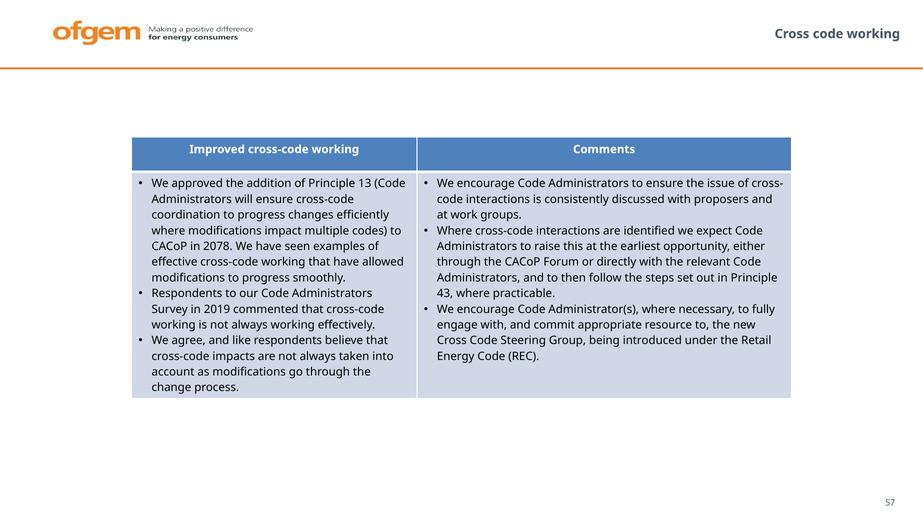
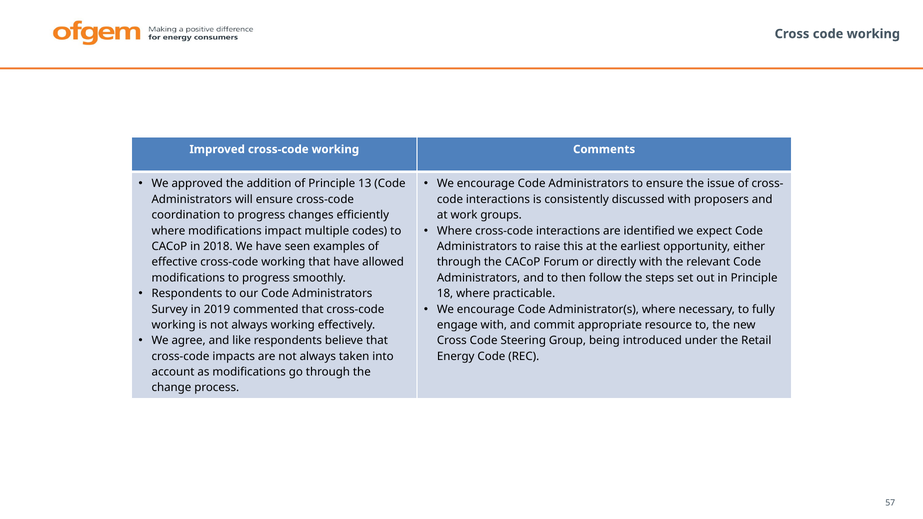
2078: 2078 -> 2018
43: 43 -> 18
